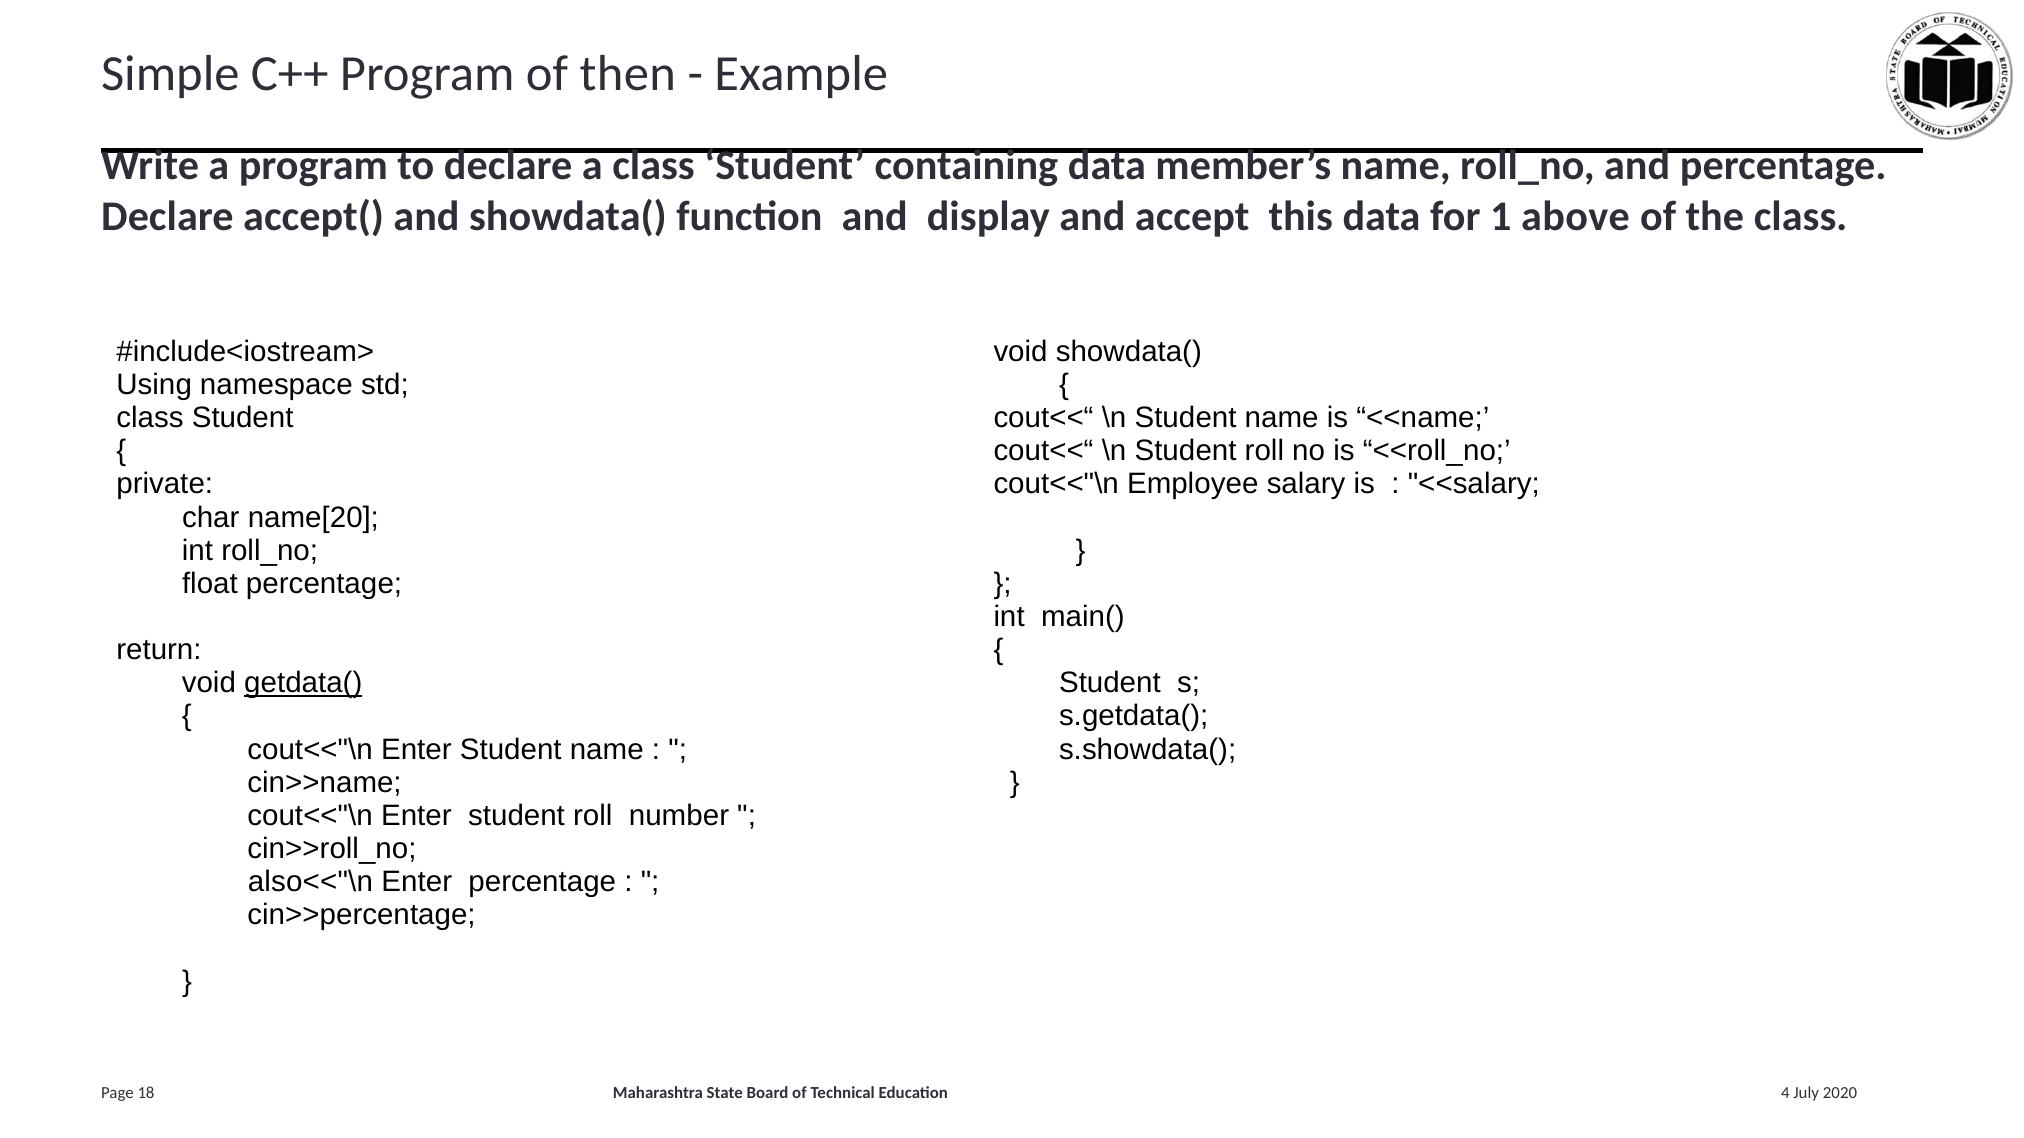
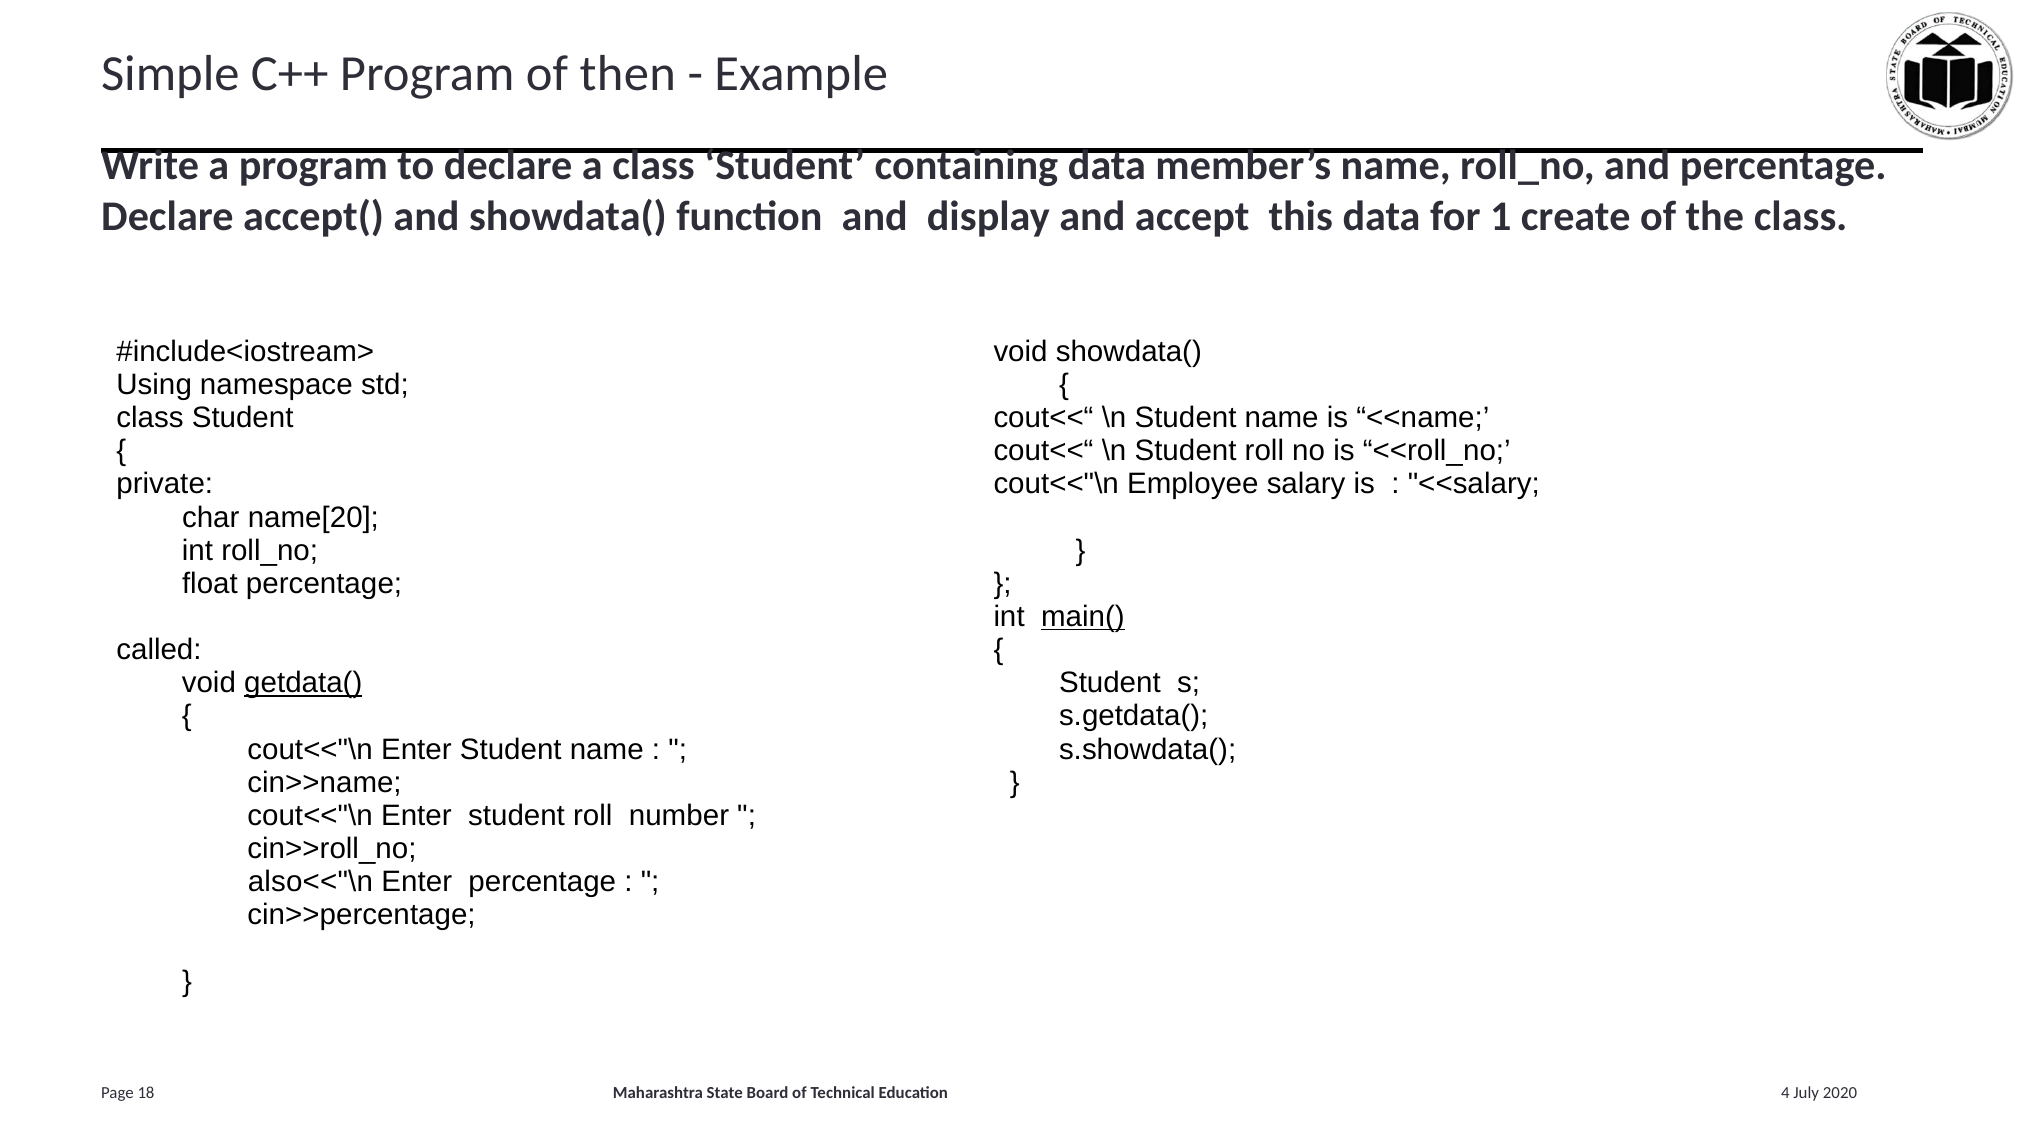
above: above -> create
main( underline: none -> present
return: return -> called
